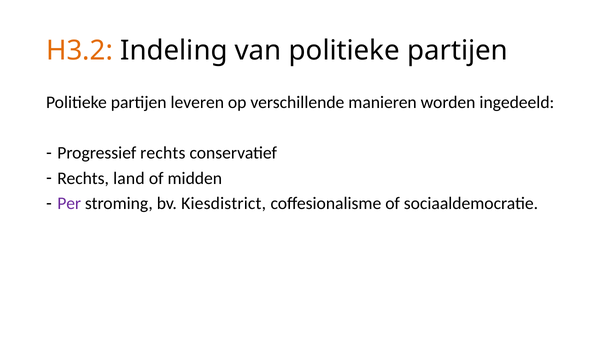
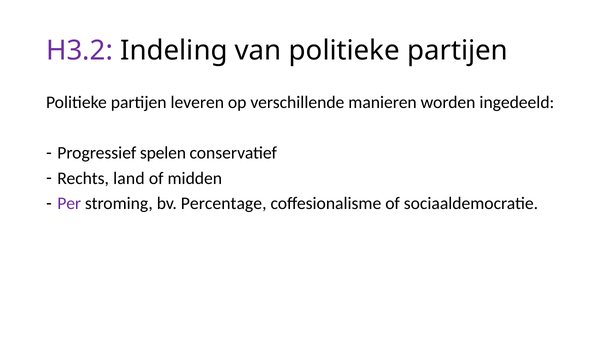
H3.2 colour: orange -> purple
Progressief rechts: rechts -> spelen
Kiesdistrict: Kiesdistrict -> Percentage
